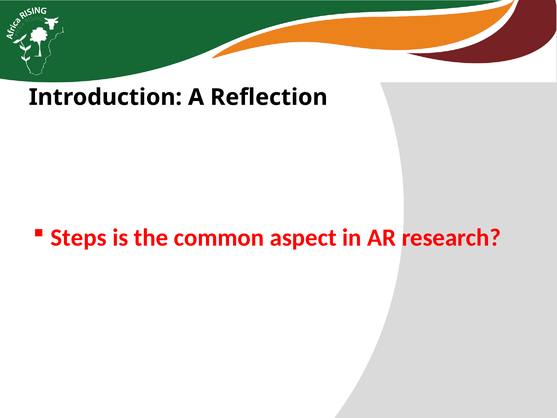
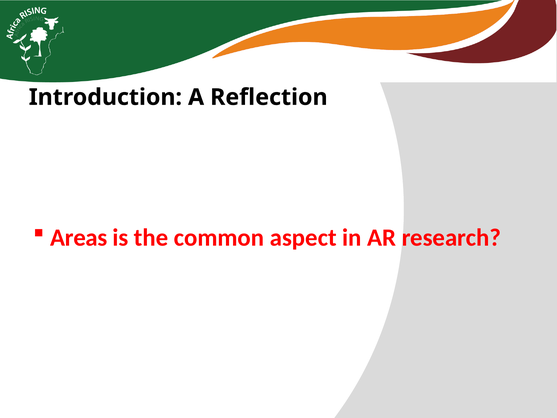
Steps: Steps -> Areas
